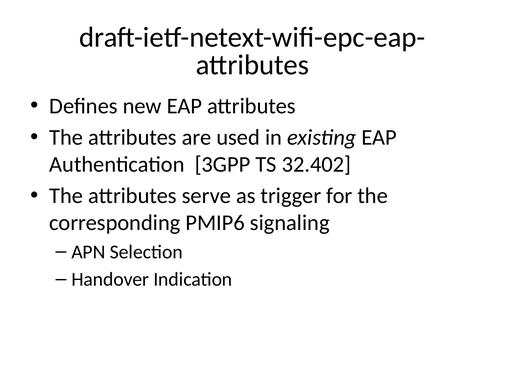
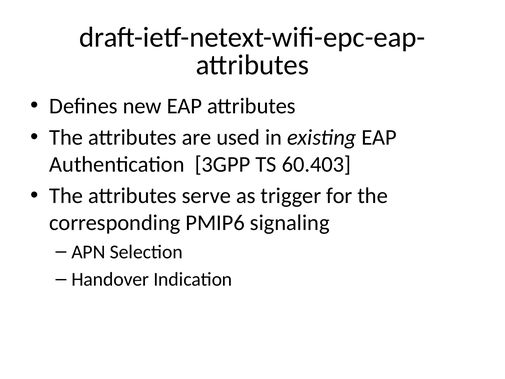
32.402: 32.402 -> 60.403
